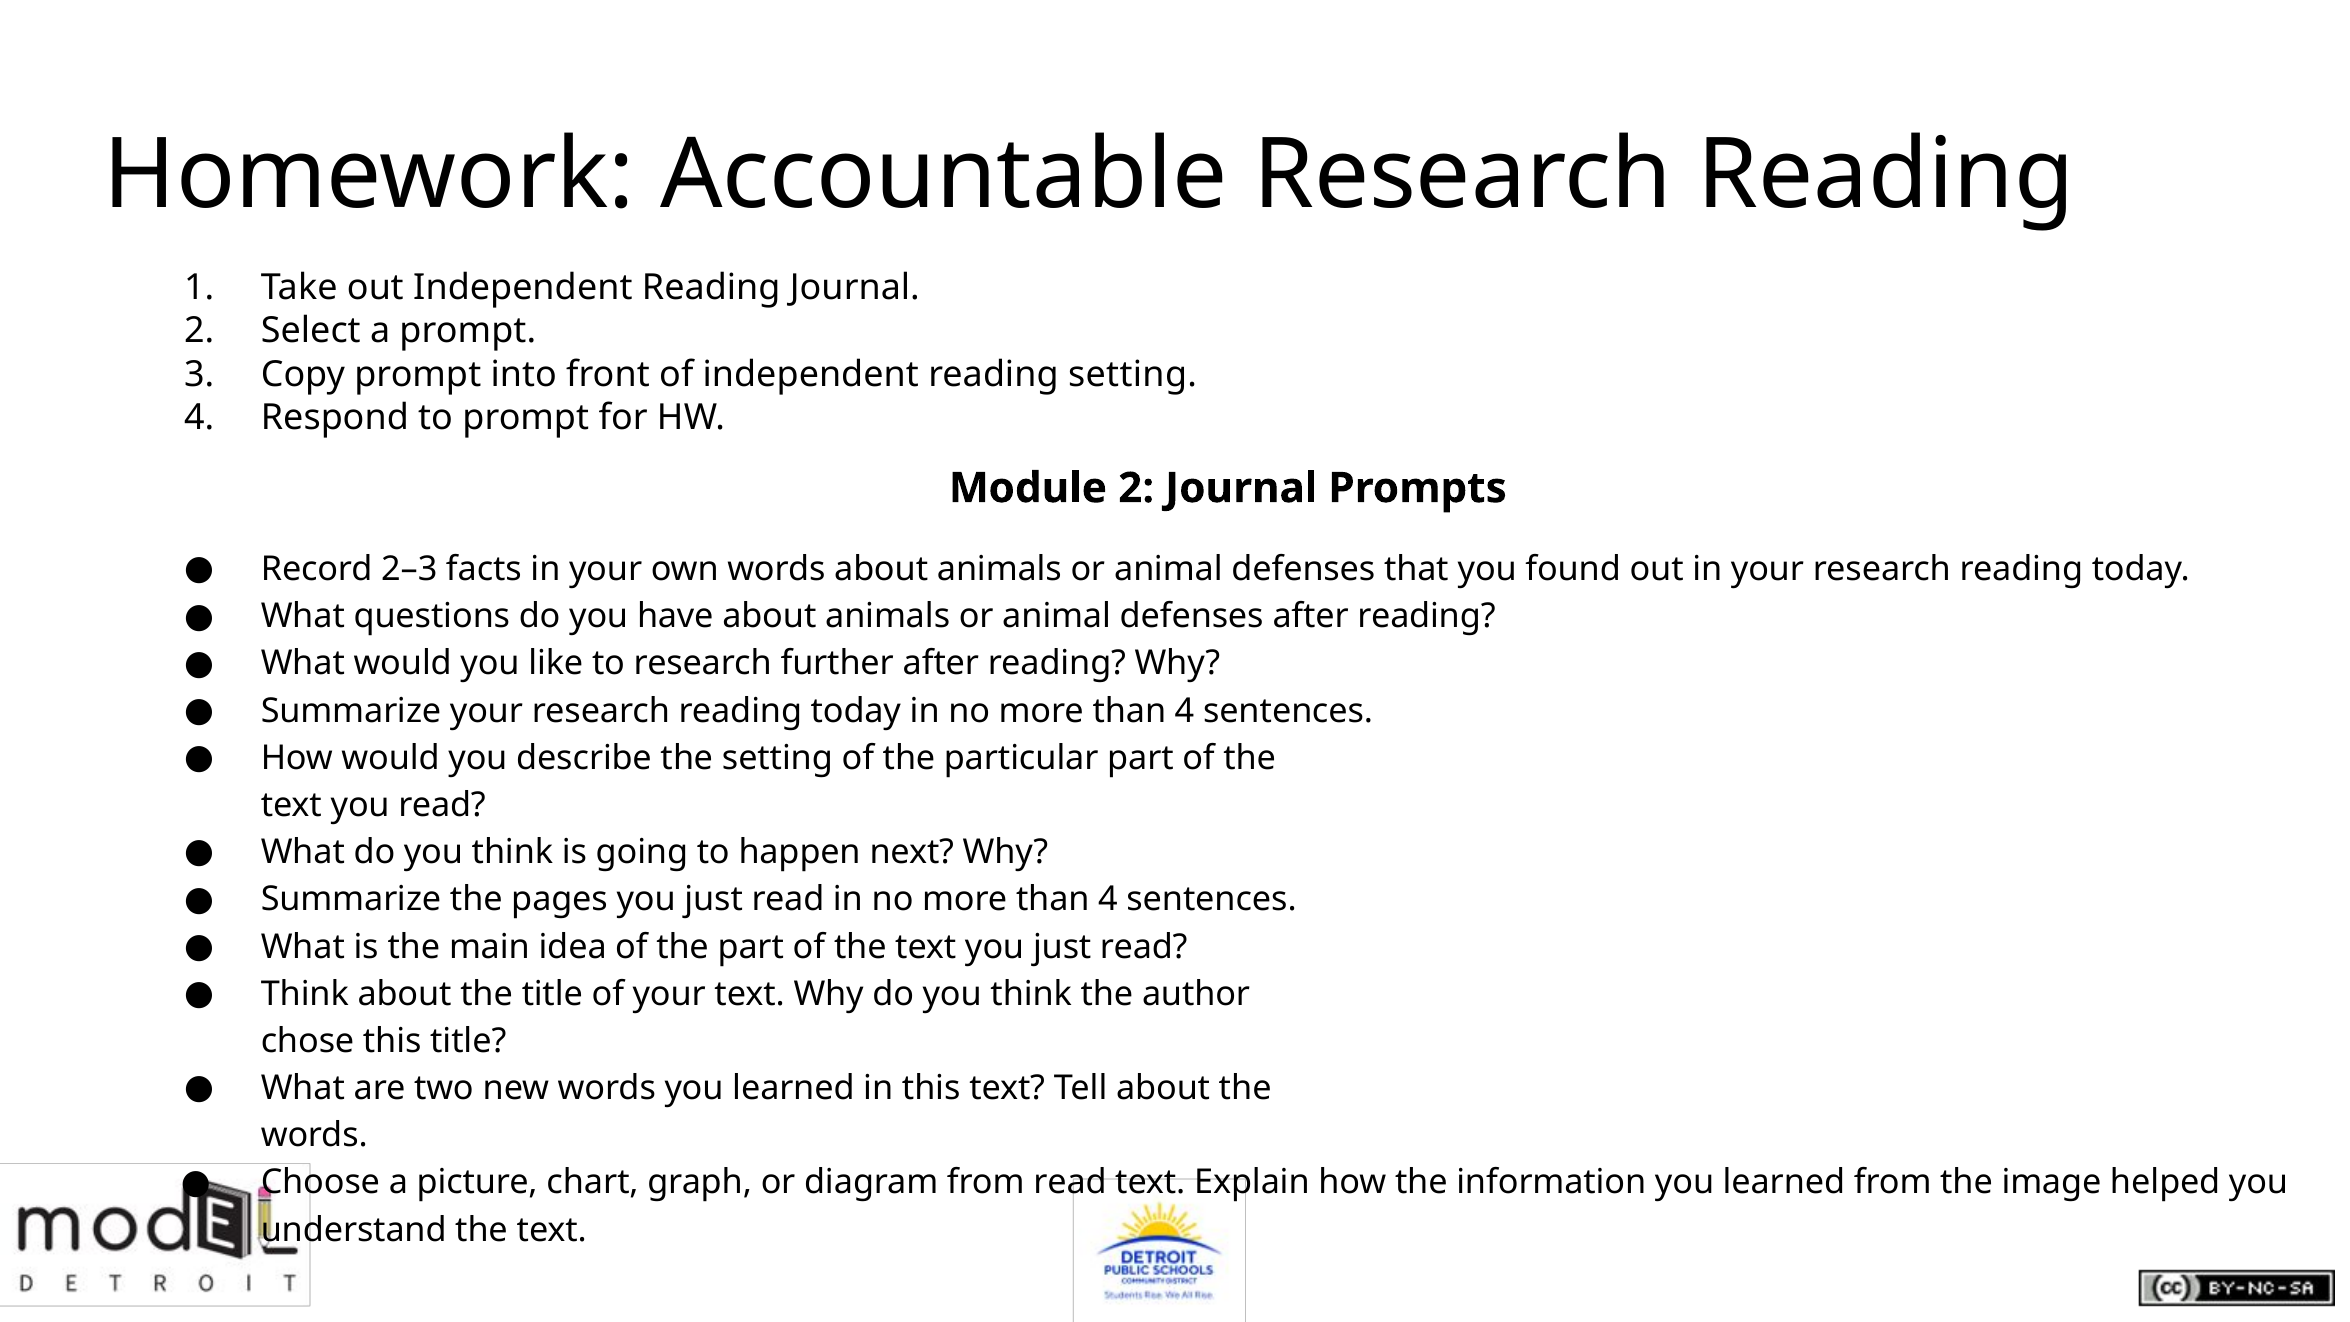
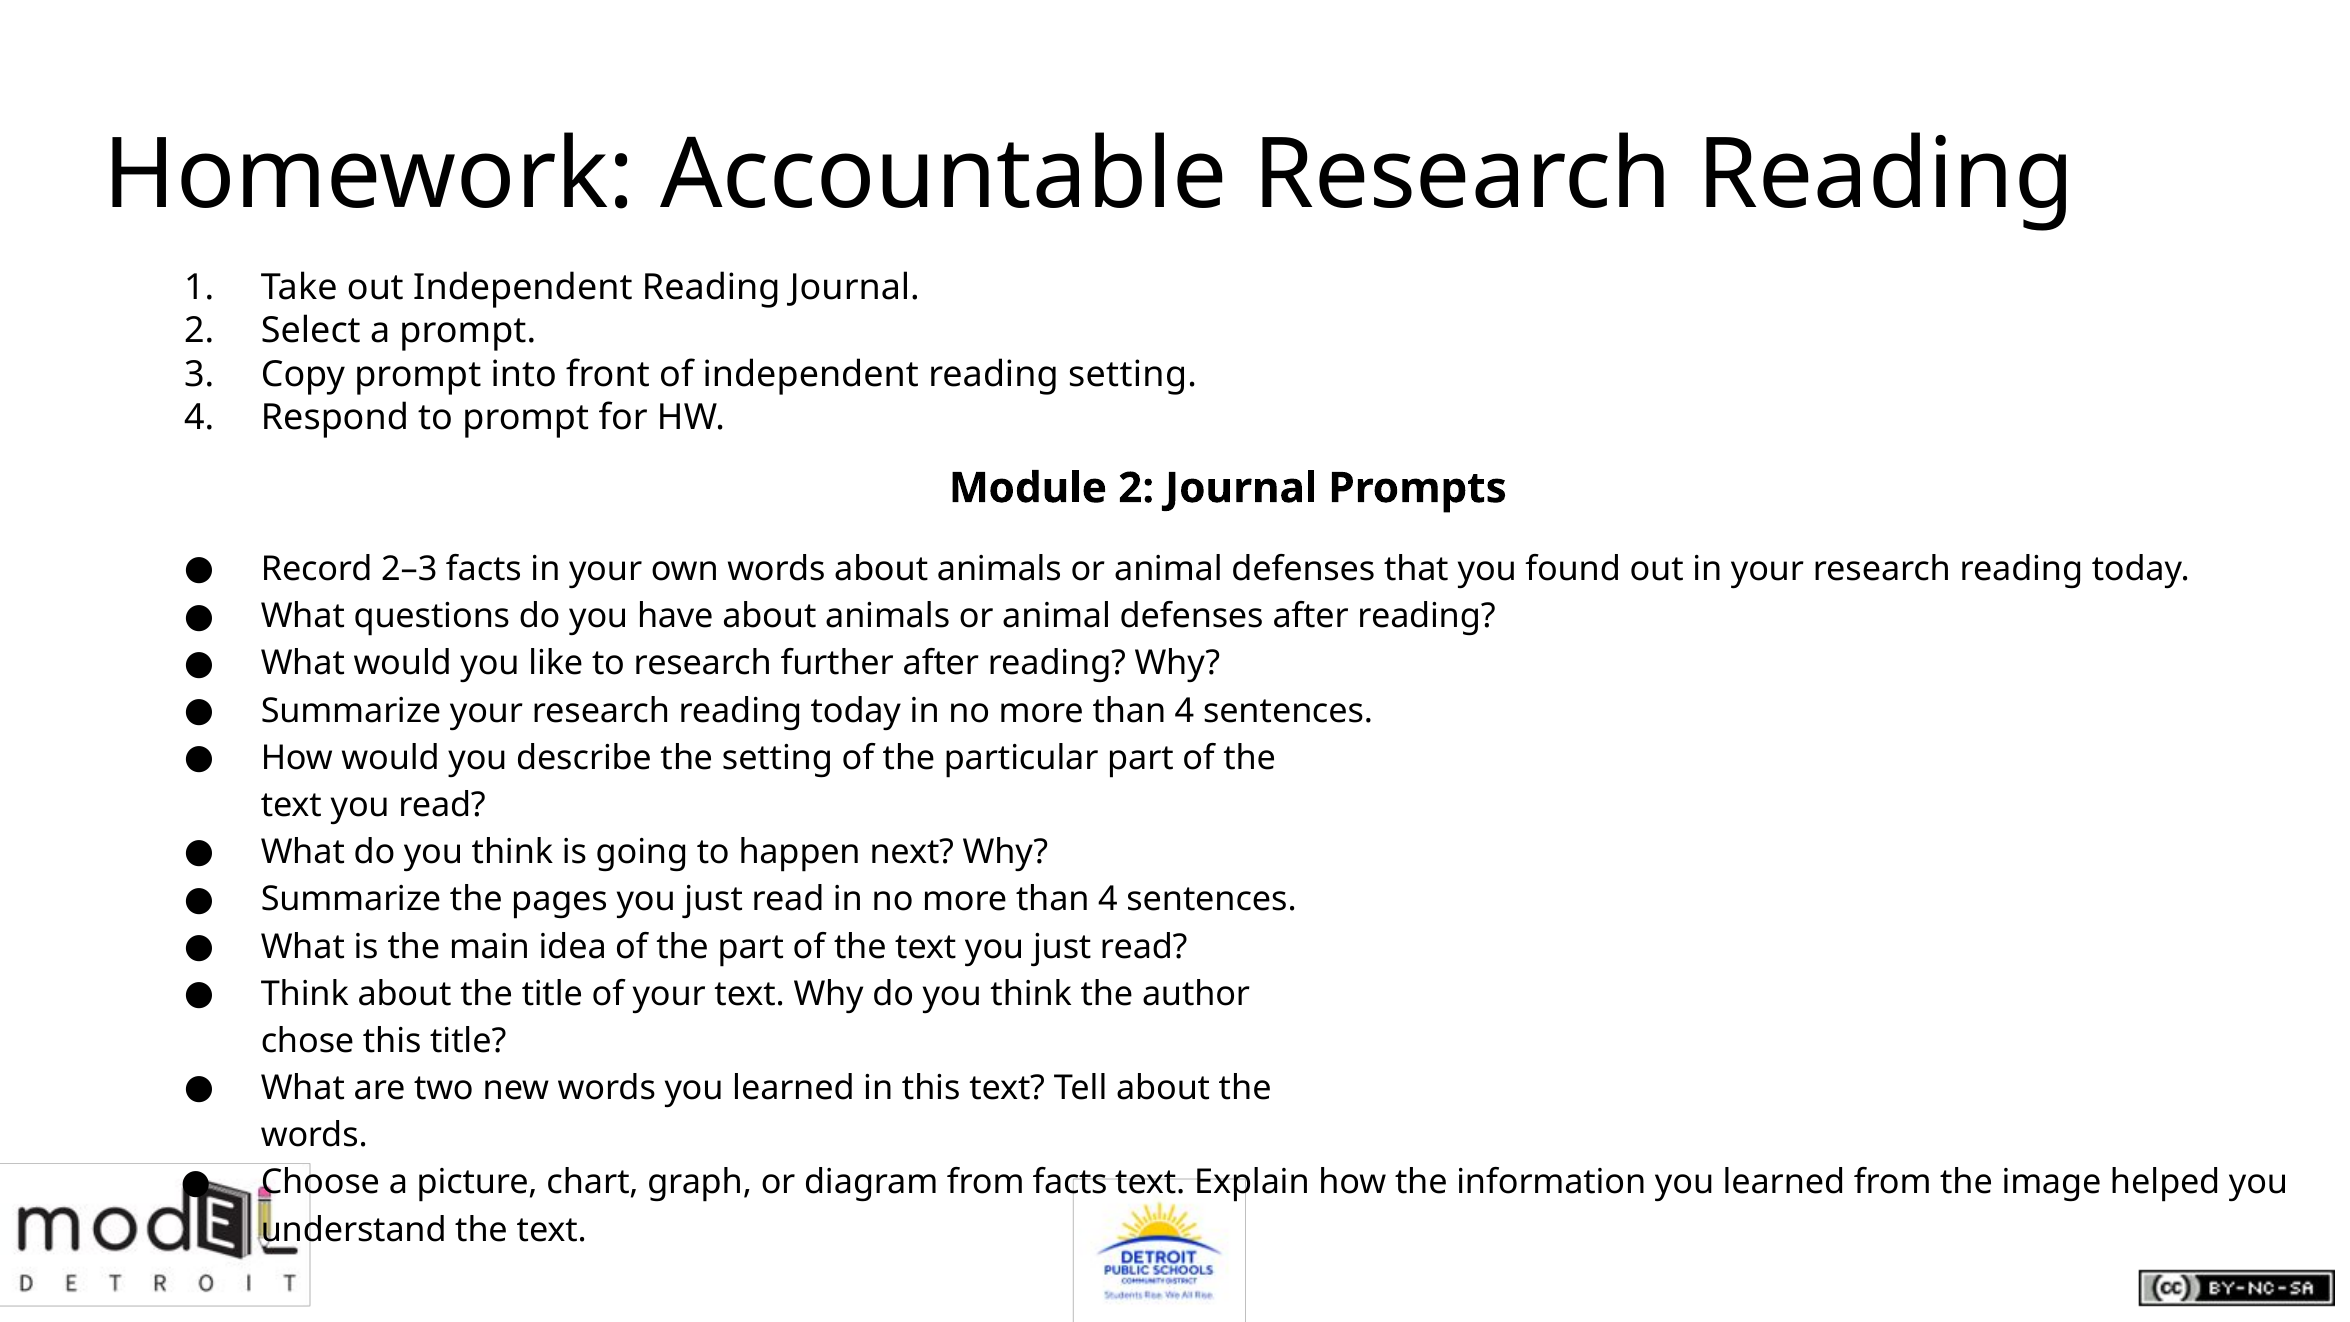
from read: read -> facts
